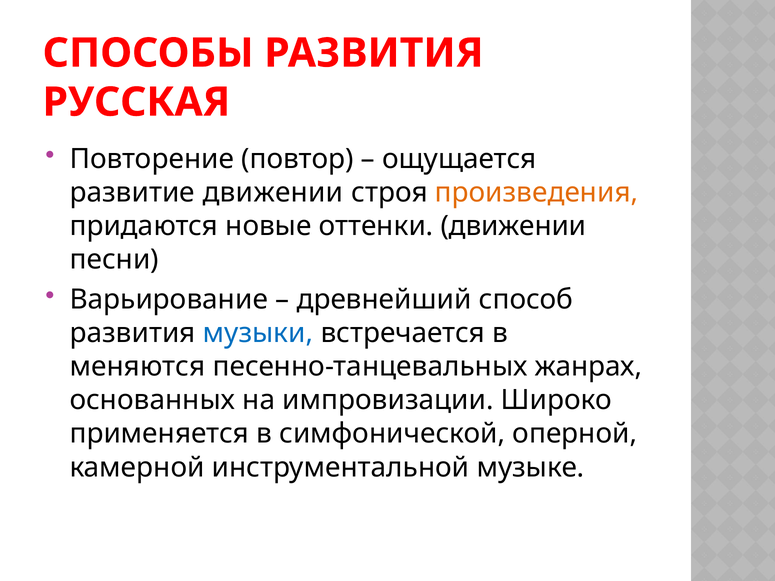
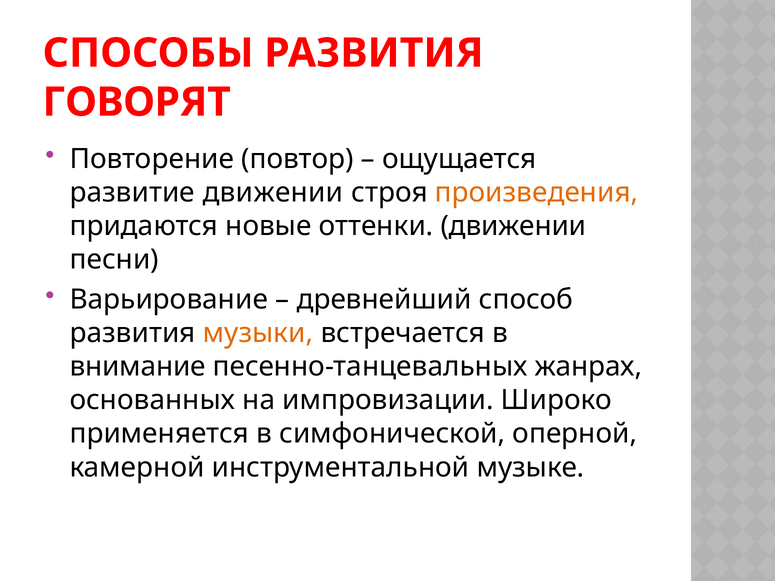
РУССКАЯ: РУССКАЯ -> ГОВОРЯТ
музыки colour: blue -> orange
меняются: меняются -> внимание
